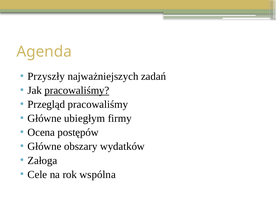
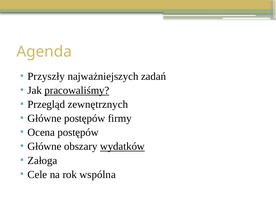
Przegląd pracowaliśmy: pracowaliśmy -> zewnętrznych
Główne ubiegłym: ubiegłym -> postępów
wydatków underline: none -> present
